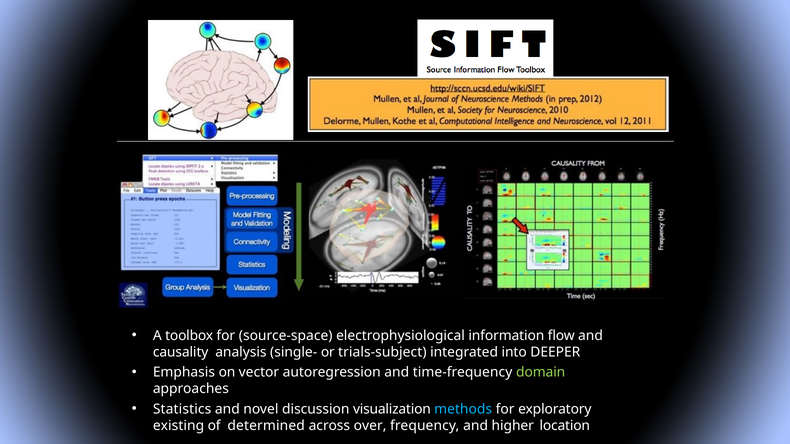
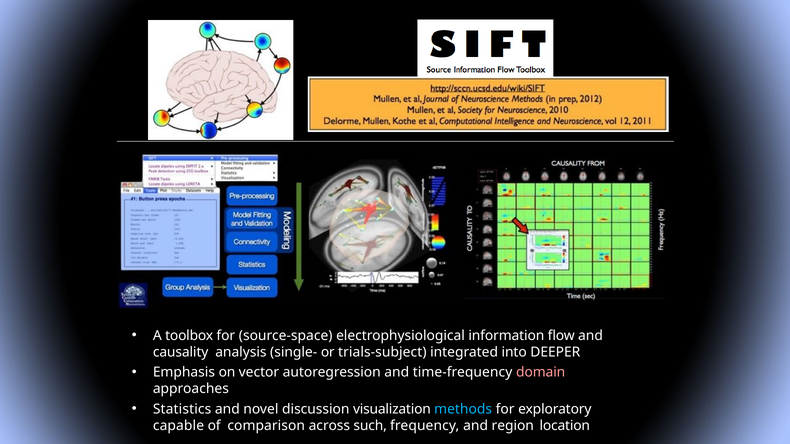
domain colour: light green -> pink
existing: existing -> capable
determined: determined -> comparison
over: over -> such
higher: higher -> region
